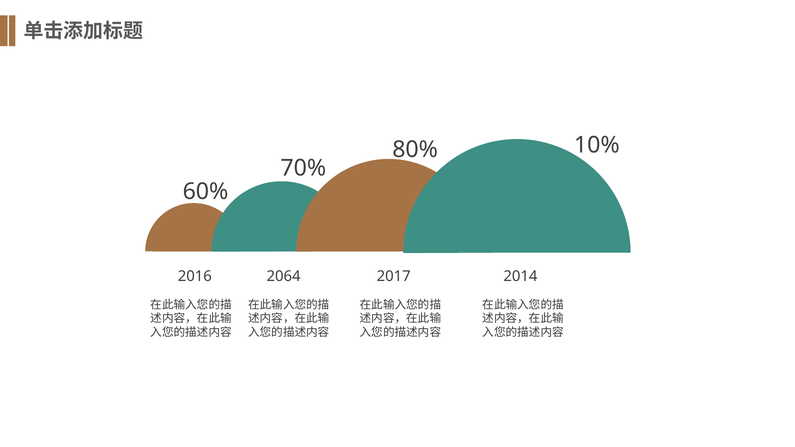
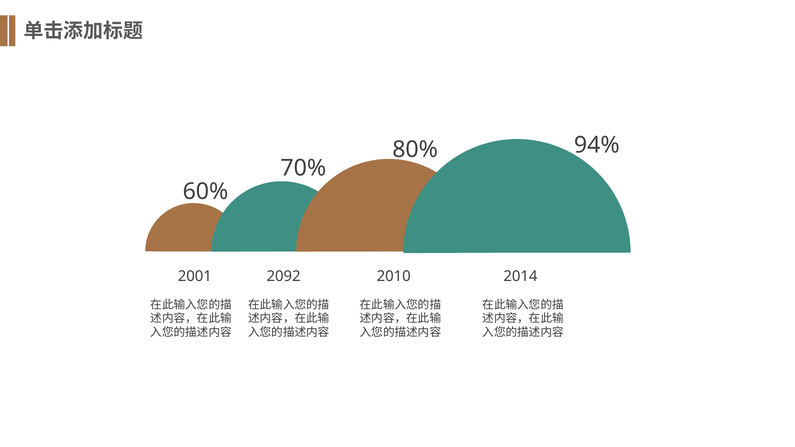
10%: 10% -> 94%
2016: 2016 -> 2001
2064: 2064 -> 2092
2017: 2017 -> 2010
